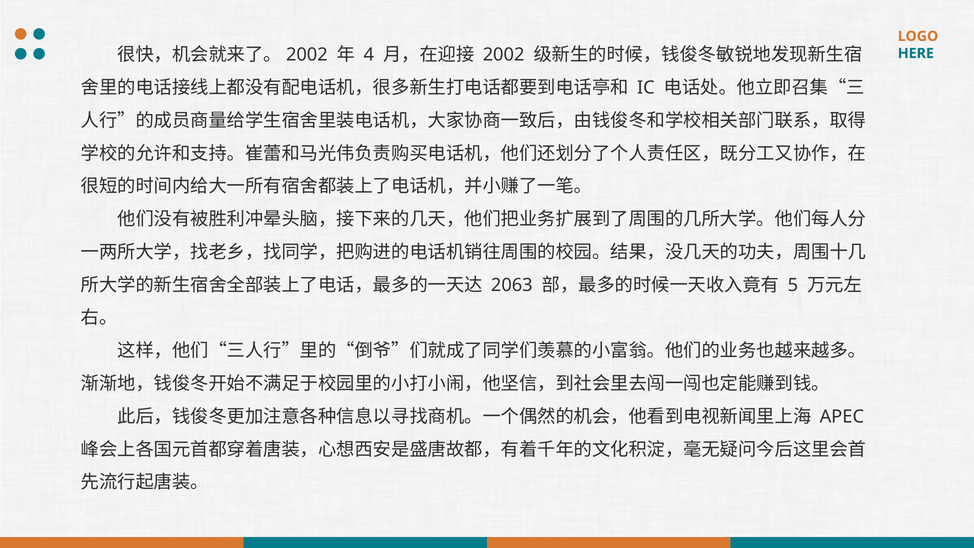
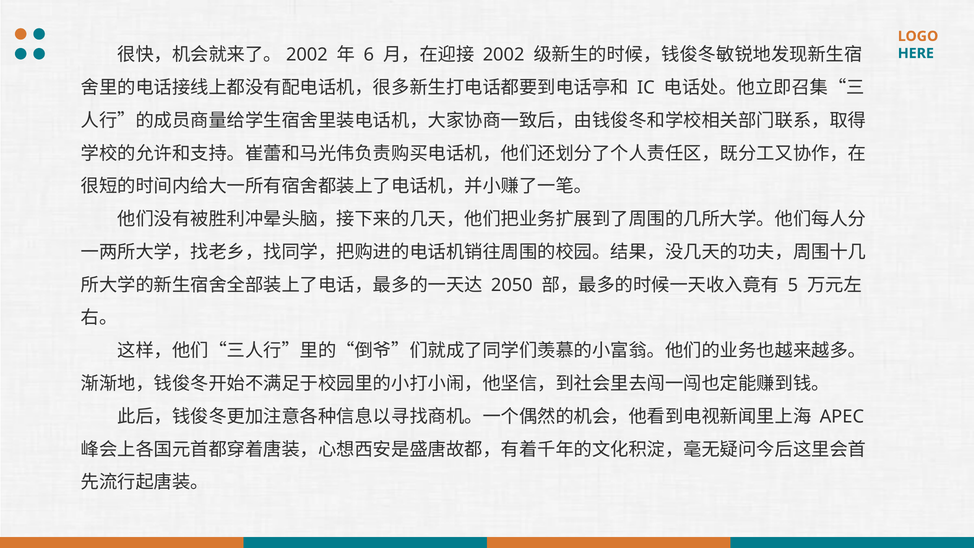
4: 4 -> 6
2063: 2063 -> 2050
